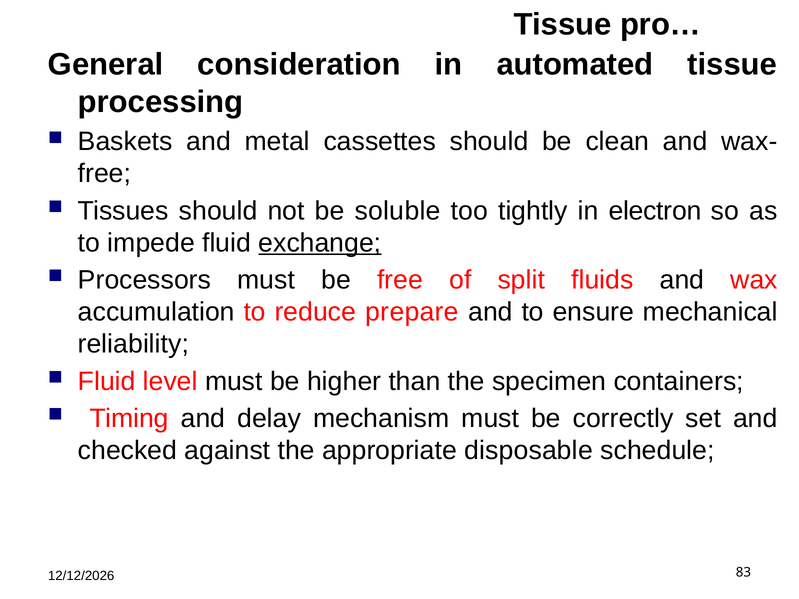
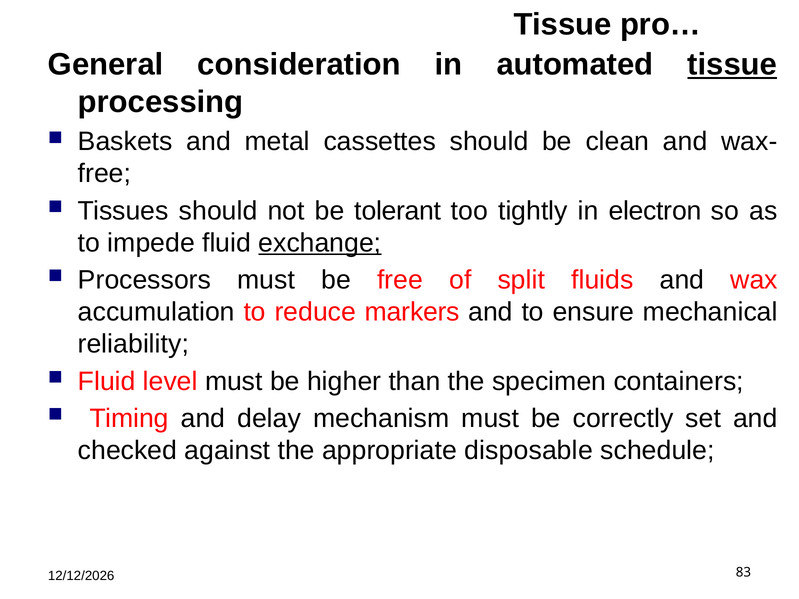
tissue at (732, 65) underline: none -> present
soluble: soluble -> tolerant
prepare: prepare -> markers
